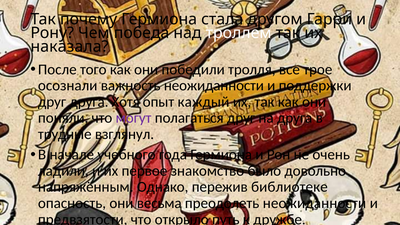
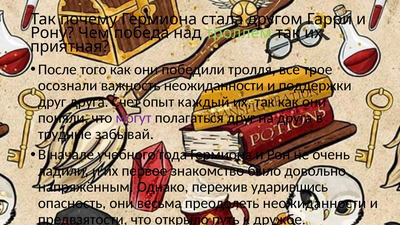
троллем colour: white -> light green
наказала: наказала -> приятная
Хотя: Хотя -> Счет
взглянул: взглянул -> забывай
библиотеке: библиотеке -> ударившись
